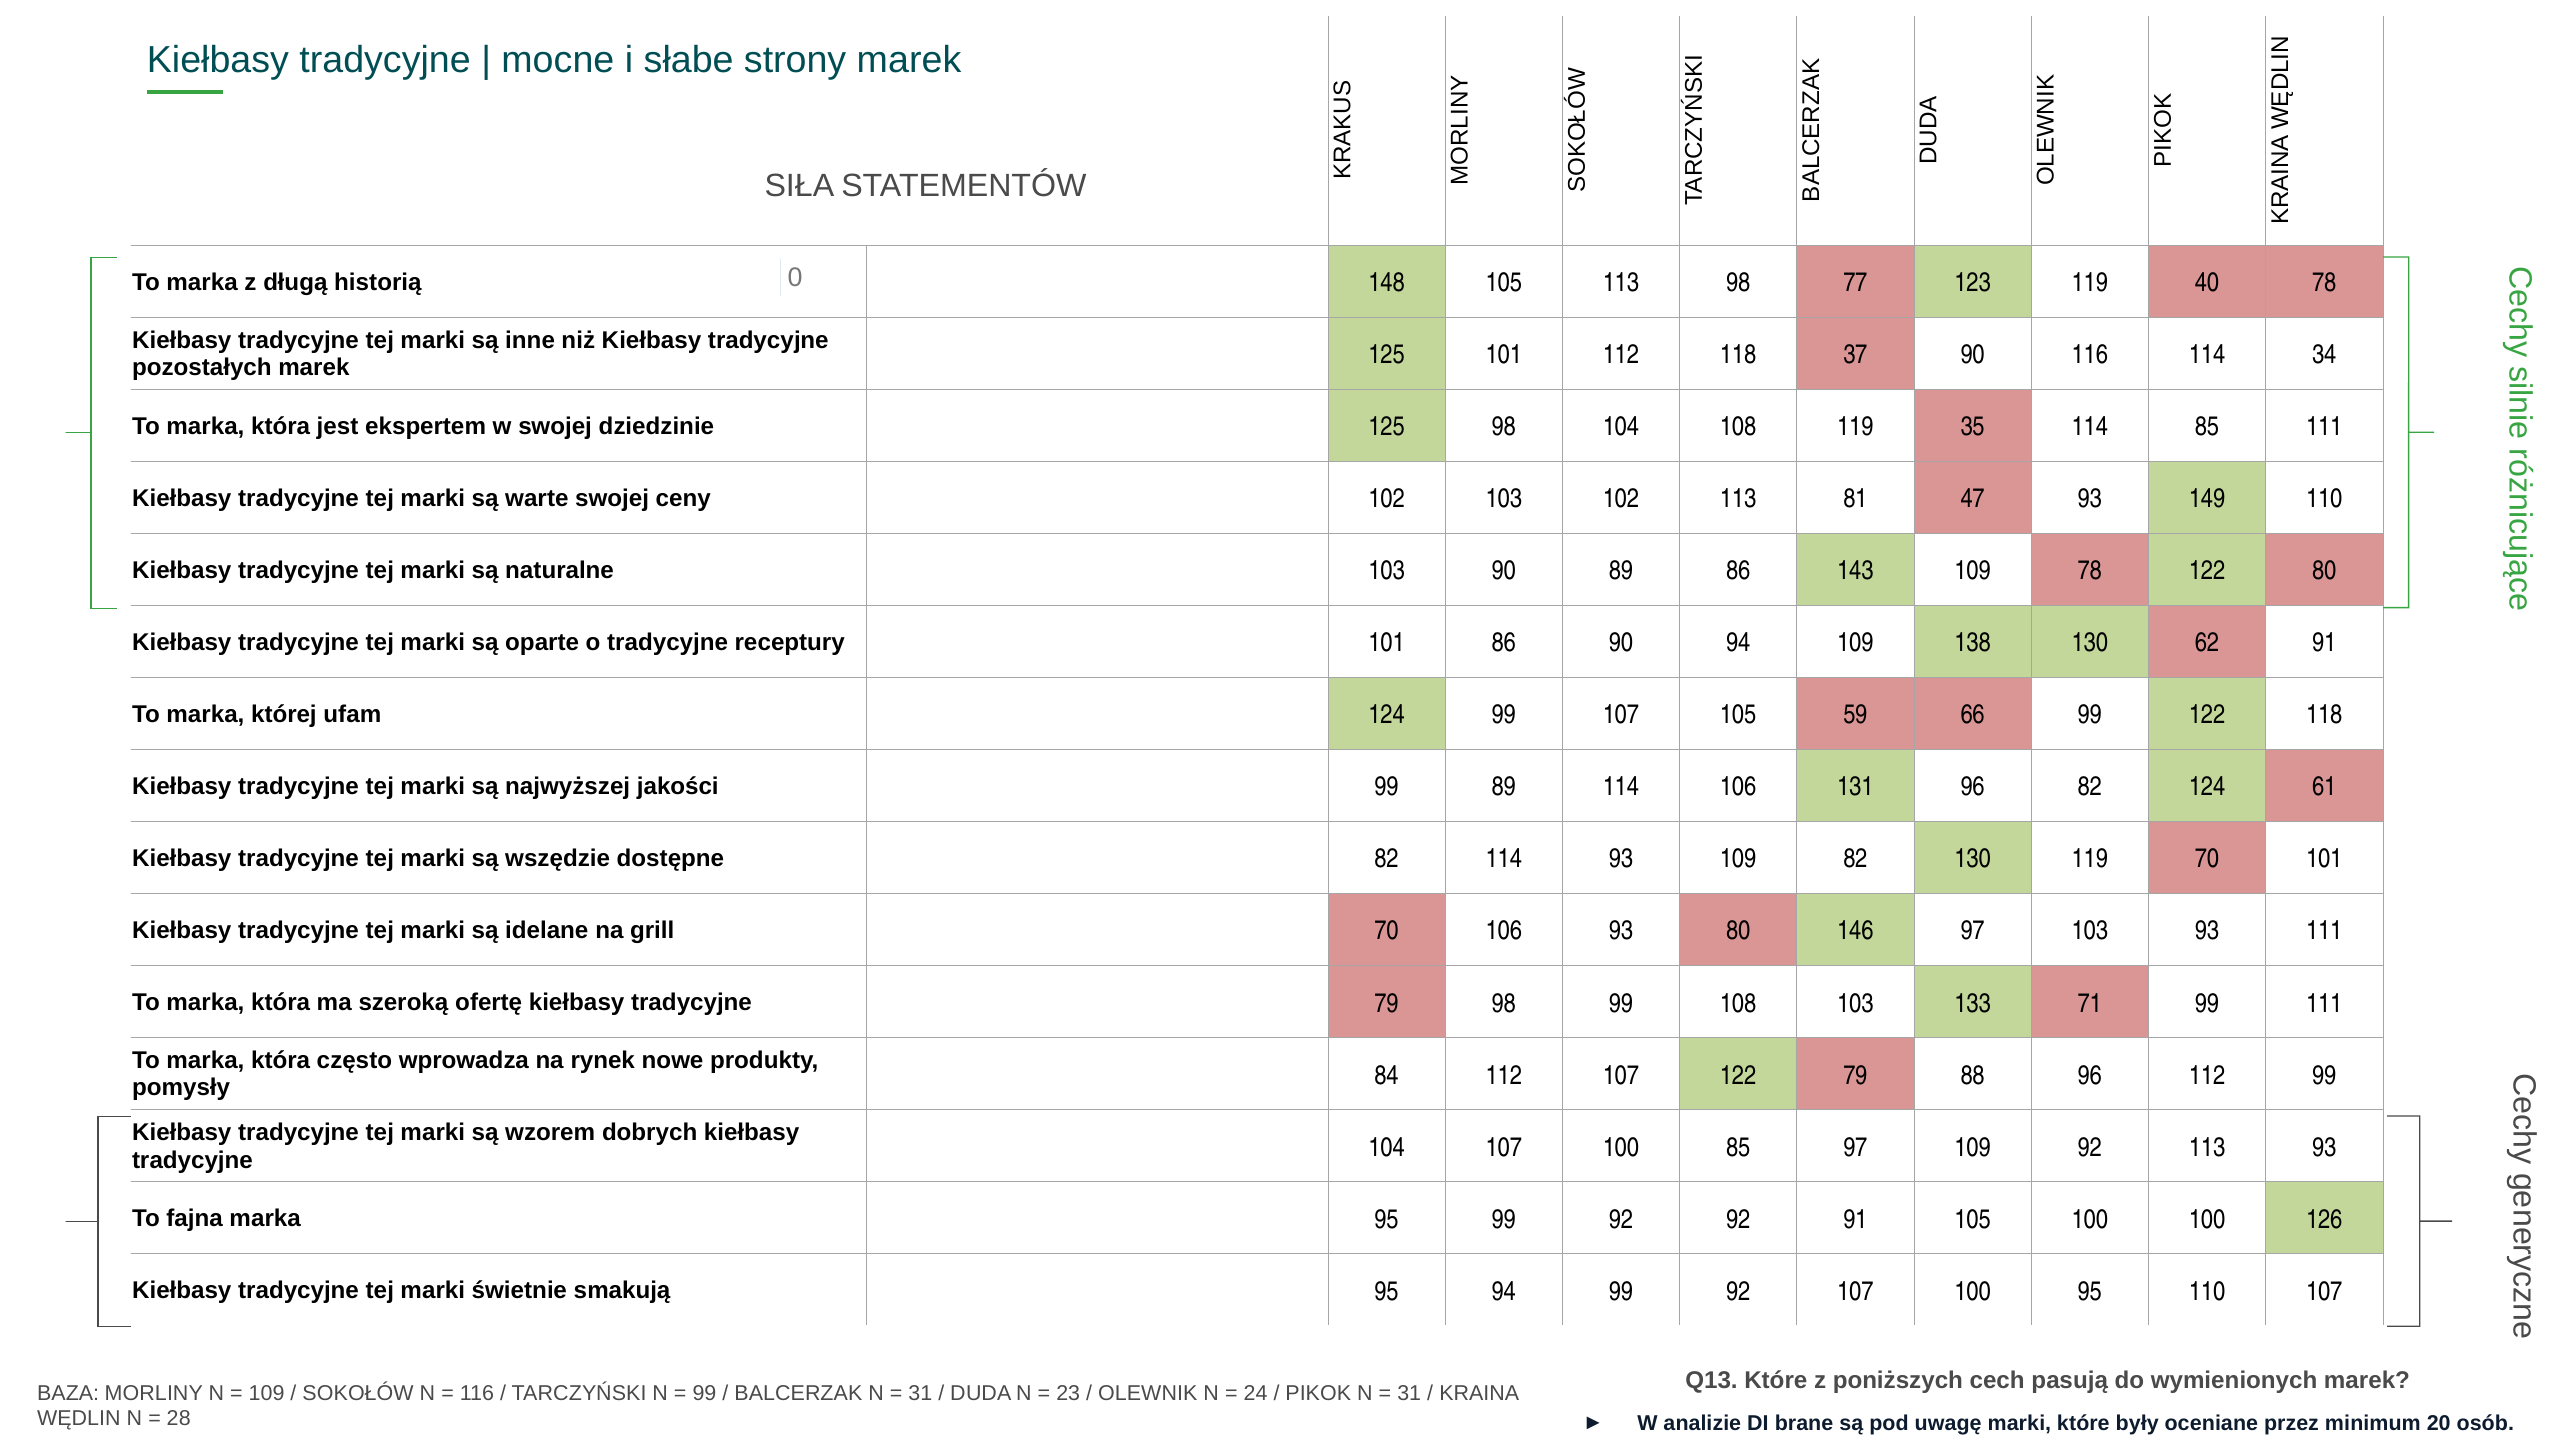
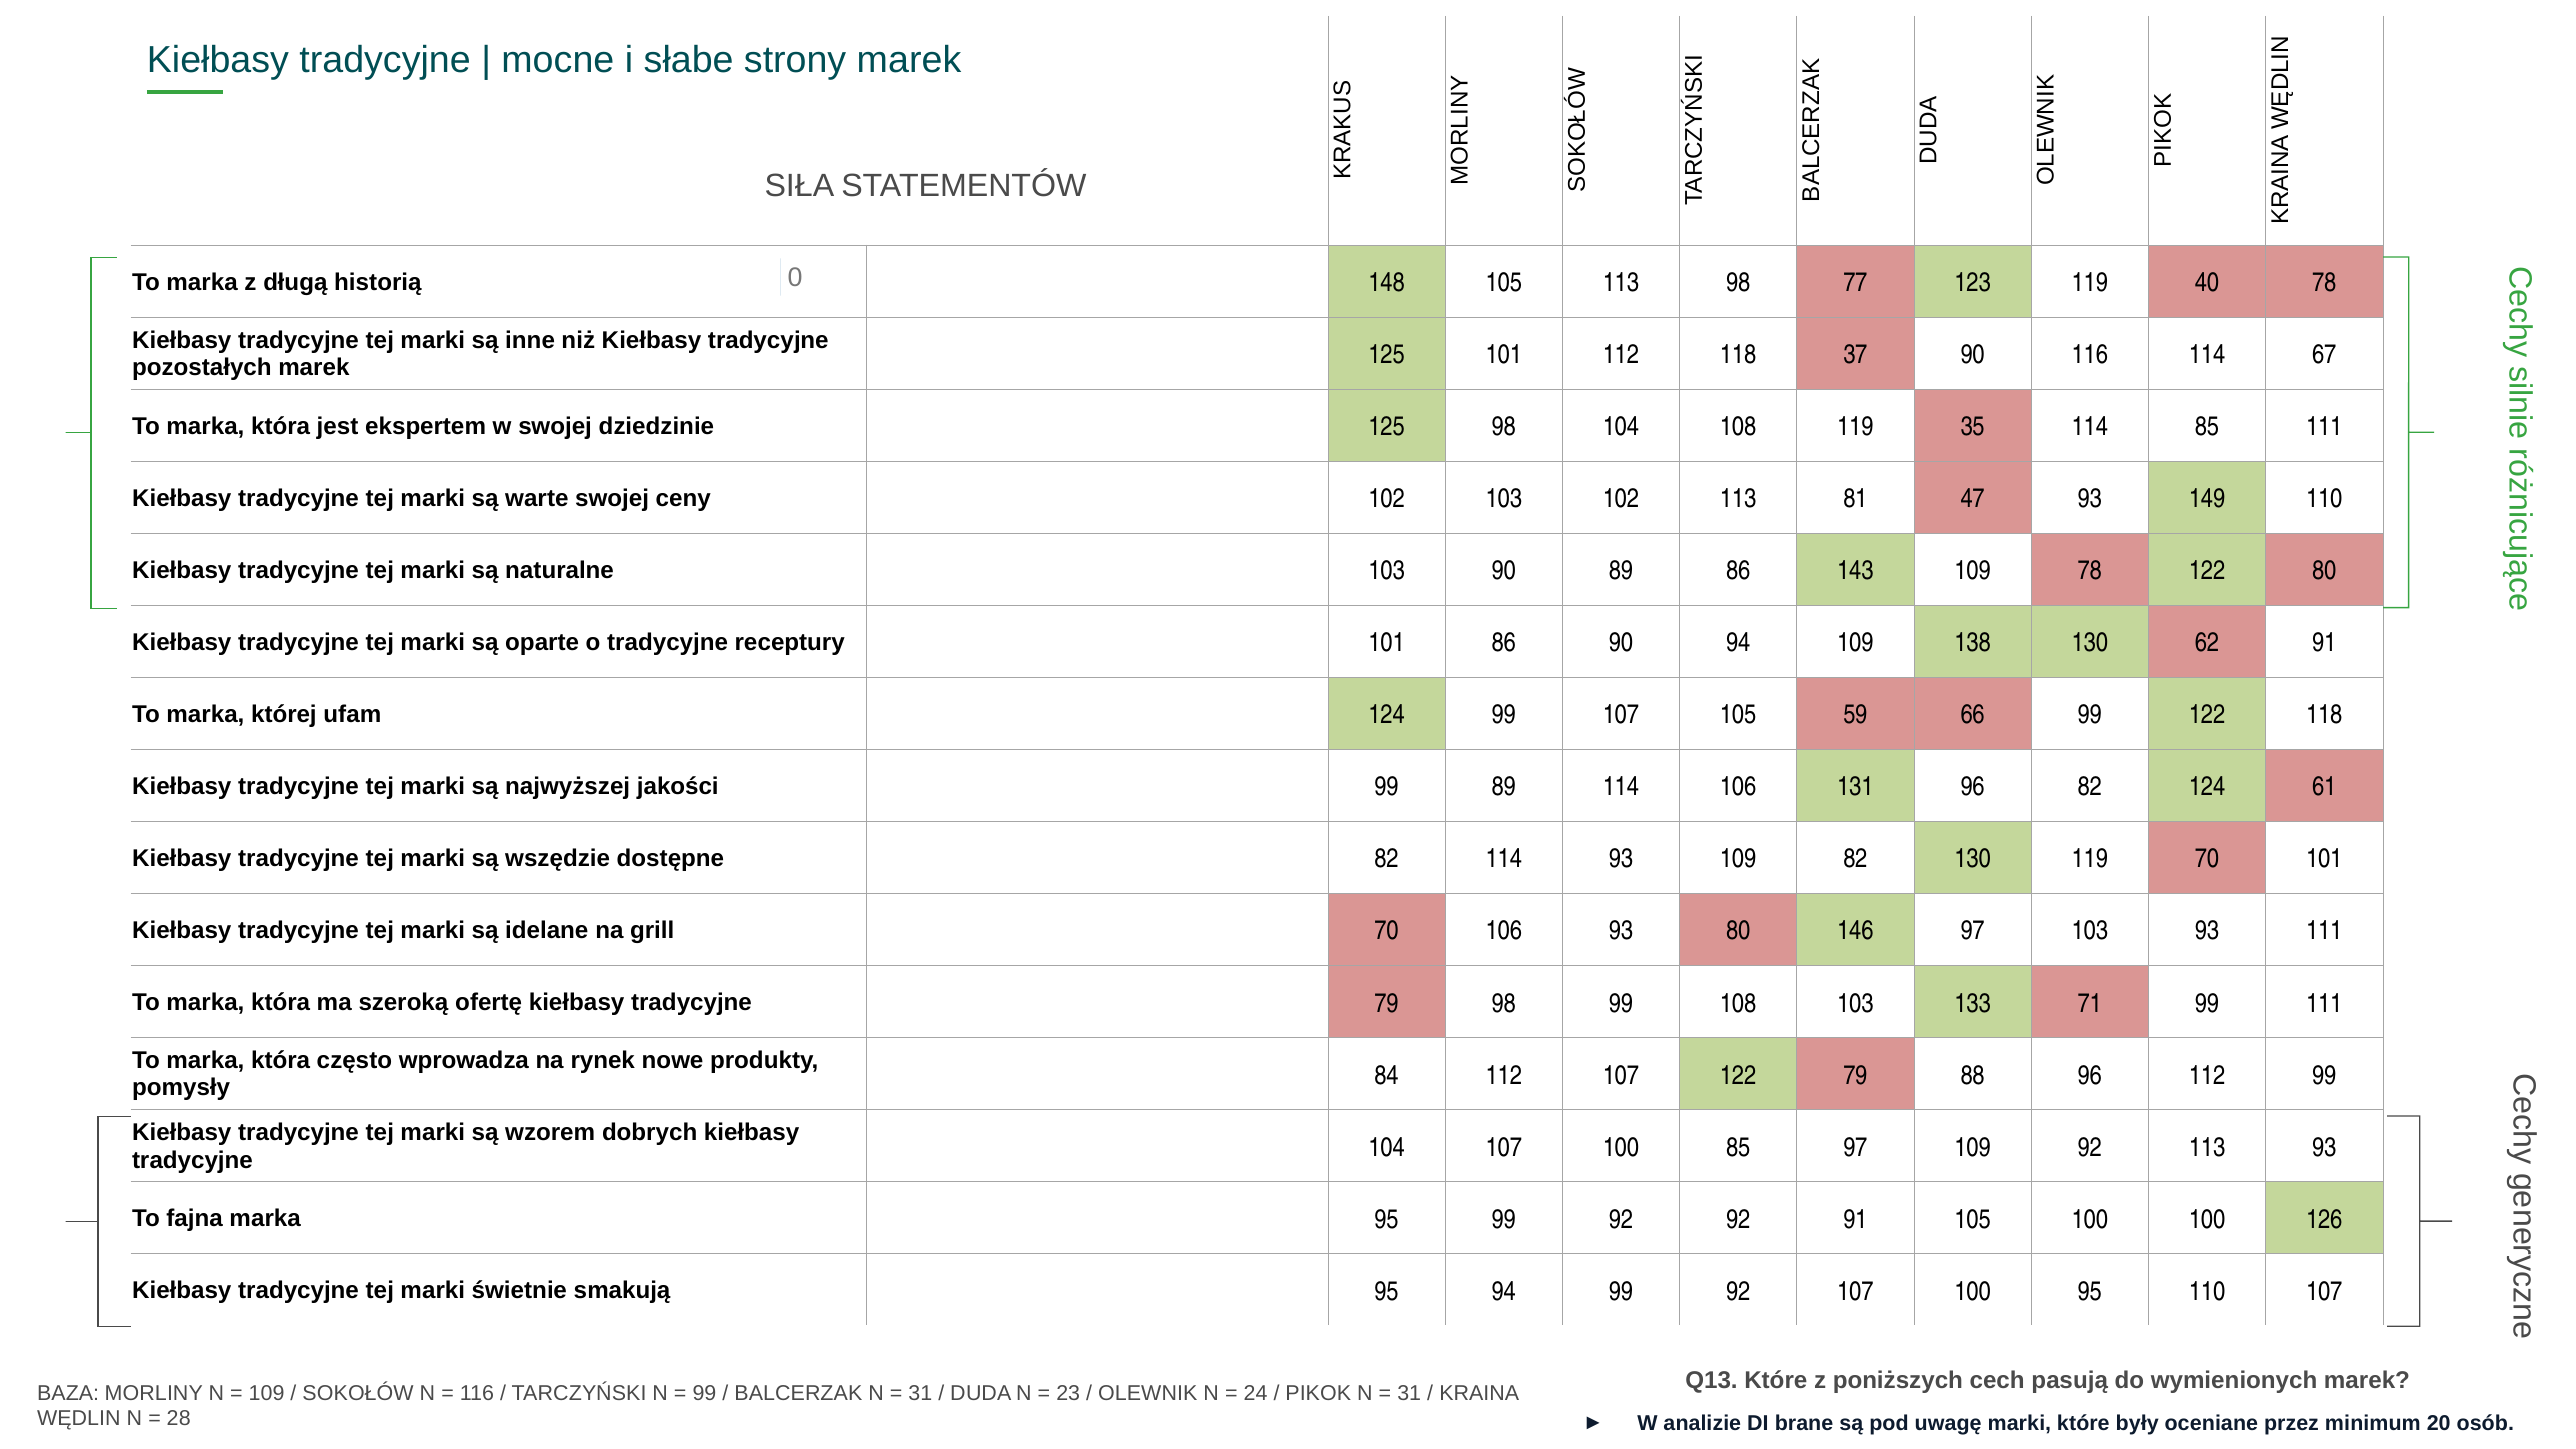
34: 34 -> 67
